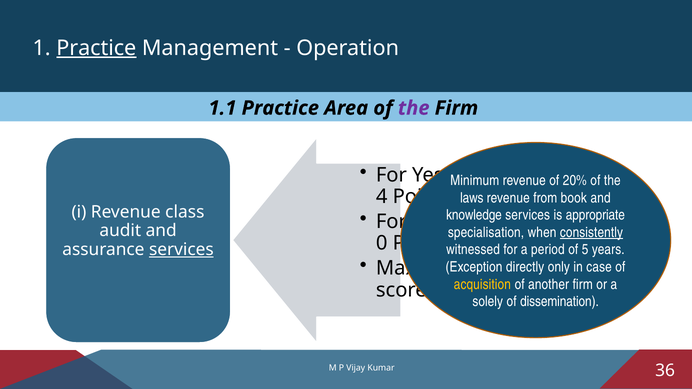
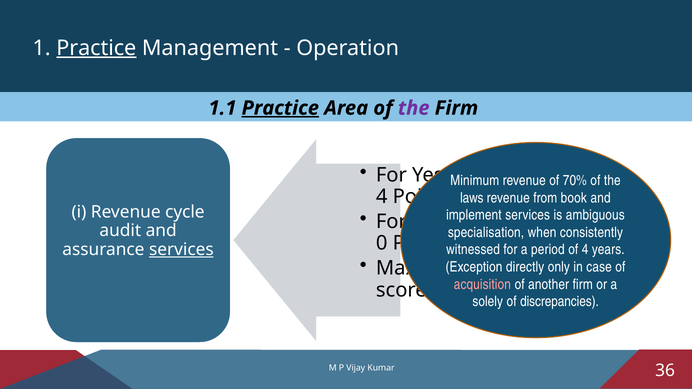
Practice at (280, 108) underline: none -> present
20%: 20% -> 70%
class: class -> cycle
knowledge: knowledge -> implement
appropriate: appropriate -> ambiguous
consistently underline: present -> none
of 5: 5 -> 4
acquisition colour: yellow -> pink
dissemination: dissemination -> discrepancies
